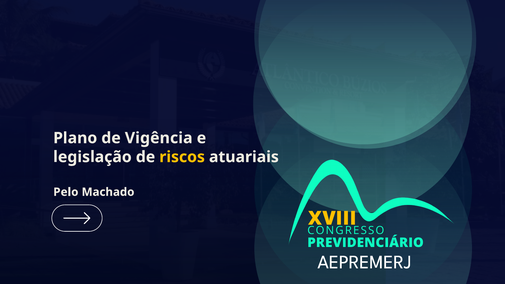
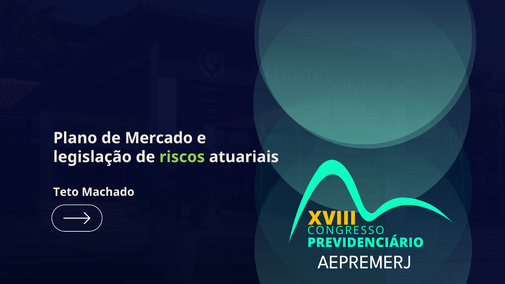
Vigência: Vigência -> Mercado
riscos colour: yellow -> light green
Pelo: Pelo -> Teto
